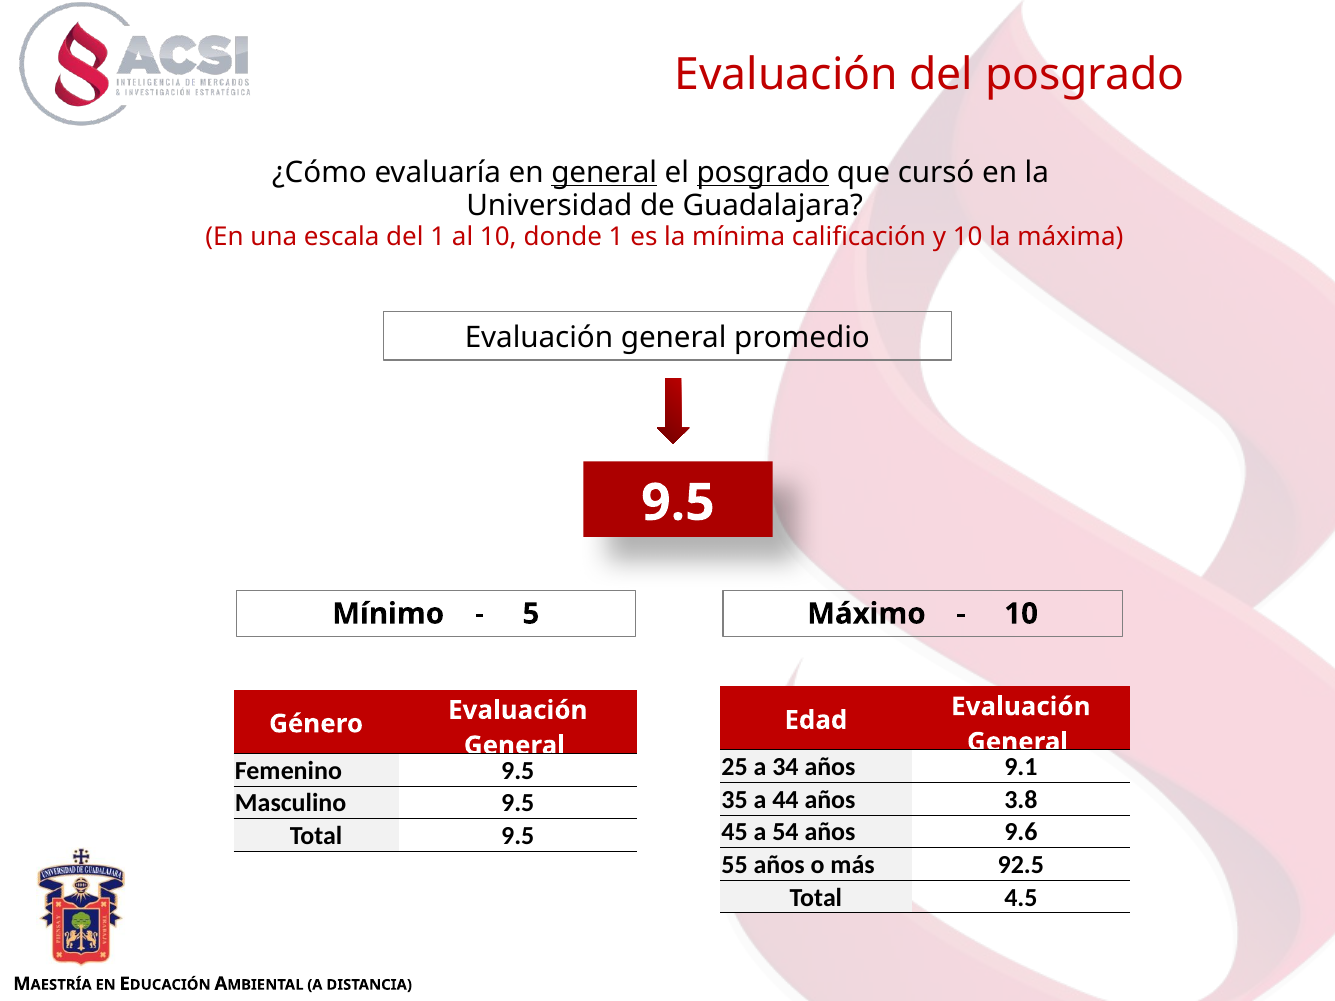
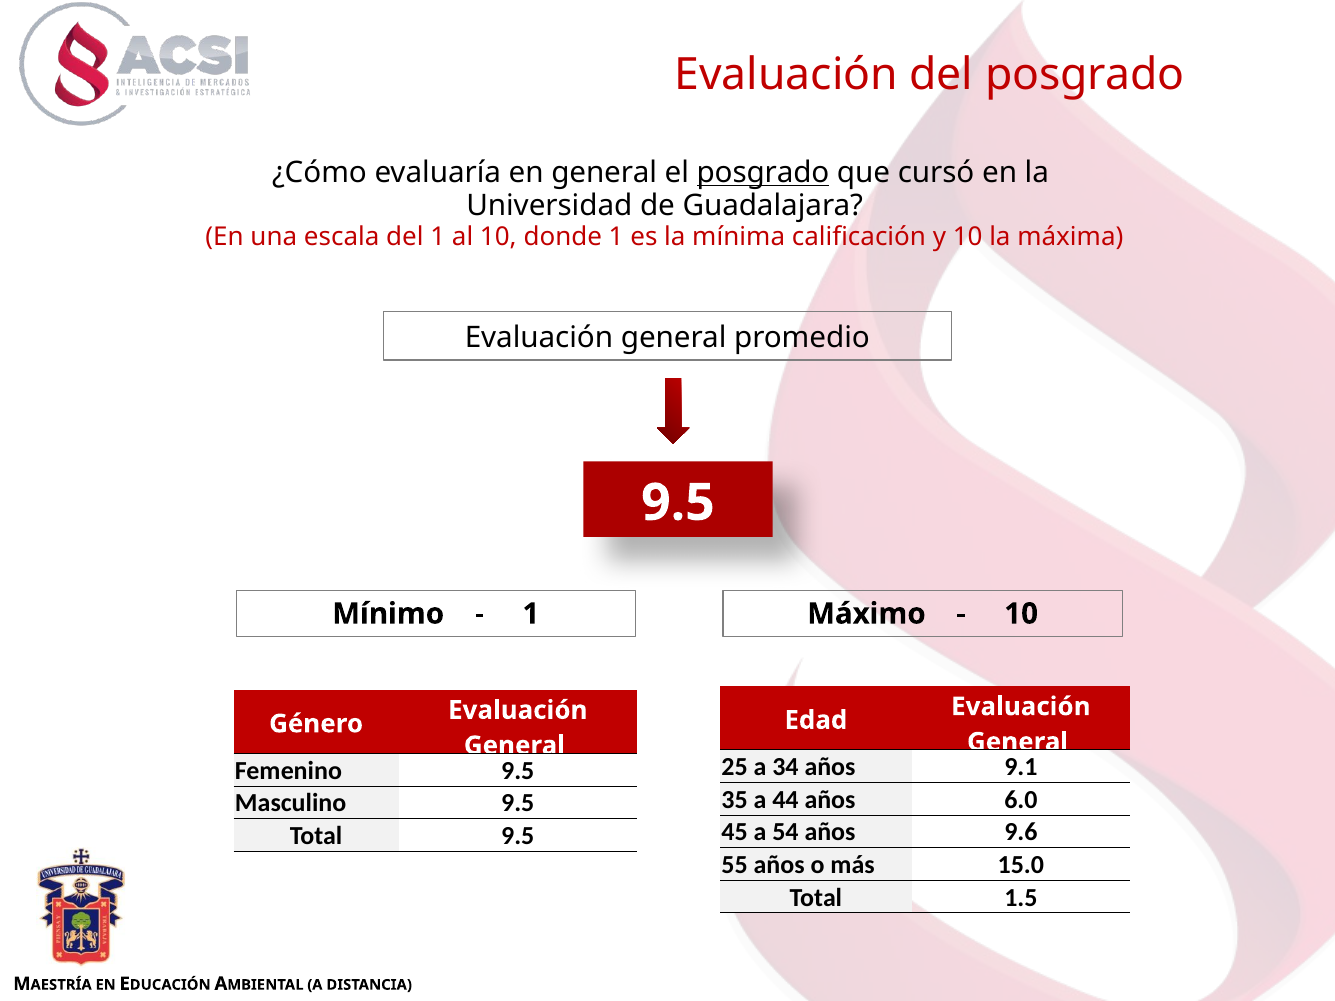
general at (604, 173) underline: present -> none
5 at (531, 614): 5 -> 1
3.8: 3.8 -> 6.0
92.5: 92.5 -> 15.0
4.5: 4.5 -> 1.5
